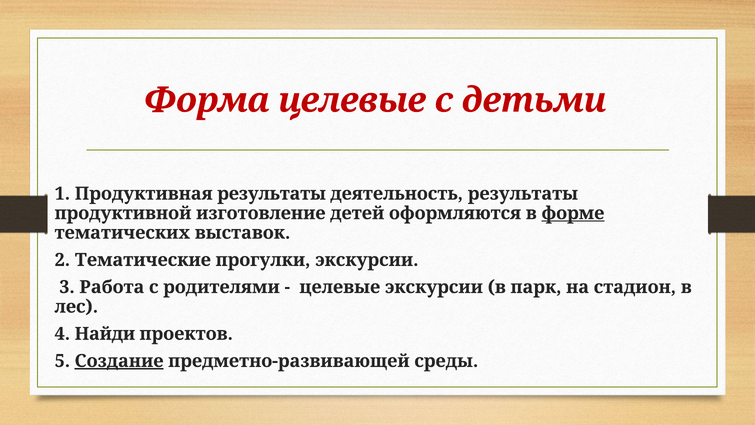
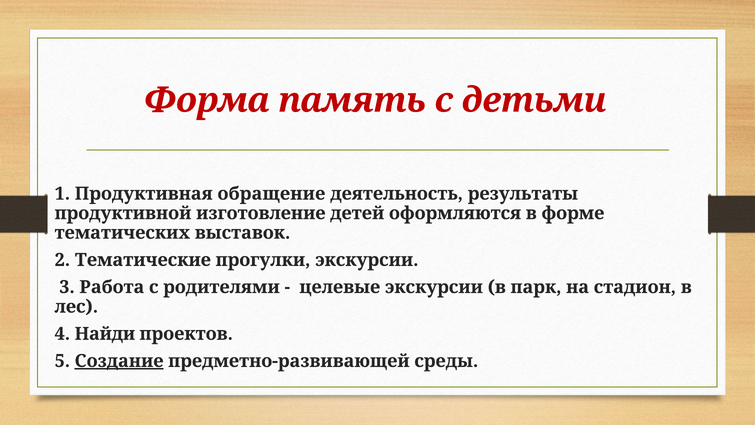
Форма целевые: целевые -> память
Продуктивная результаты: результаты -> обращение
форме underline: present -> none
